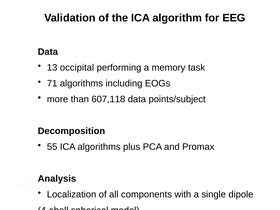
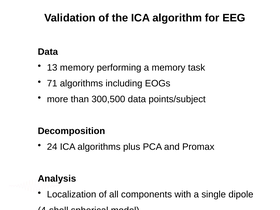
13 occipital: occipital -> memory
607,118: 607,118 -> 300,500
55: 55 -> 24
